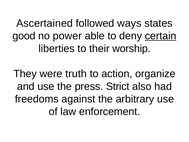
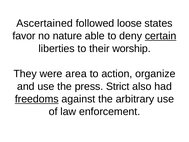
ways: ways -> loose
good: good -> favor
power: power -> nature
truth: truth -> area
freedoms underline: none -> present
